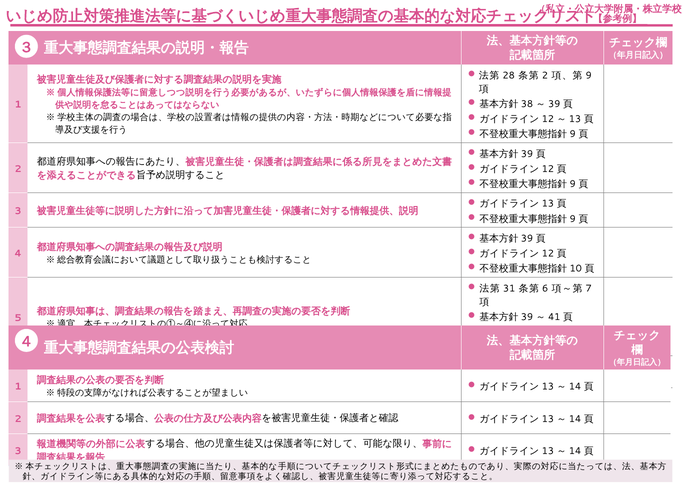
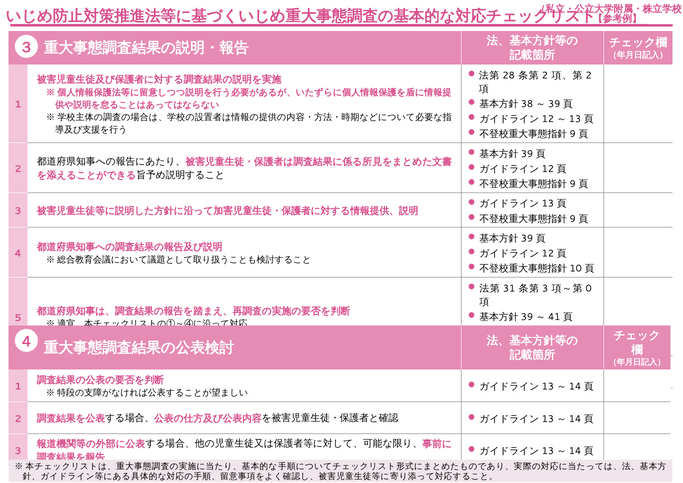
9 at (589, 75): 9 -> 2
6 at (545, 288): 6 -> 3
7: 7 -> 0
